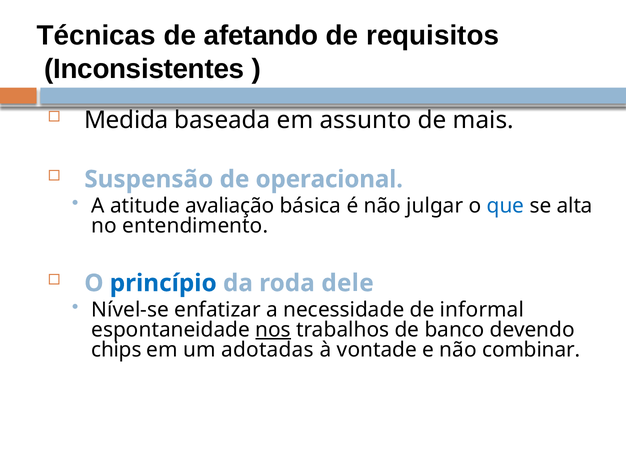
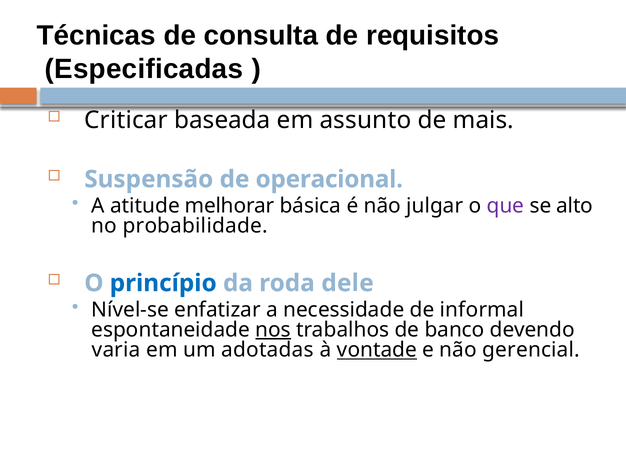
afetando: afetando -> consulta
Inconsistentes: Inconsistentes -> Especificadas
Medida: Medida -> Criticar
avaliação: avaliação -> melhorar
que colour: blue -> purple
alta: alta -> alto
entendimento: entendimento -> probabilidade
chips: chips -> varia
vontade underline: none -> present
combinar: combinar -> gerencial
